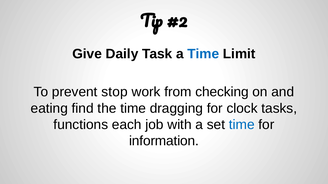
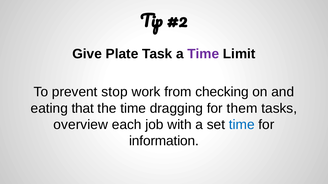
Daily: Daily -> Plate
Time at (203, 54) colour: blue -> purple
find: find -> that
clock: clock -> them
functions: functions -> overview
